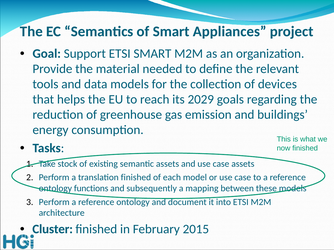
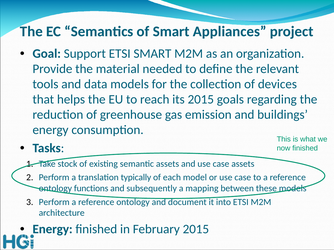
its 2029: 2029 -> 2015
translation finished: finished -> typically
Cluster at (53, 230): Cluster -> Energy
